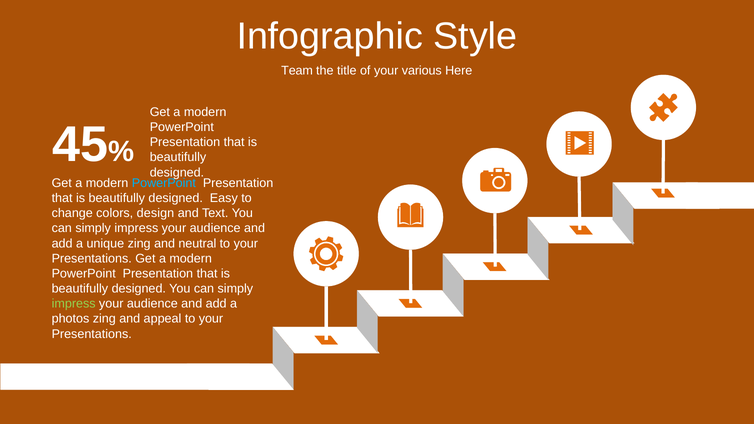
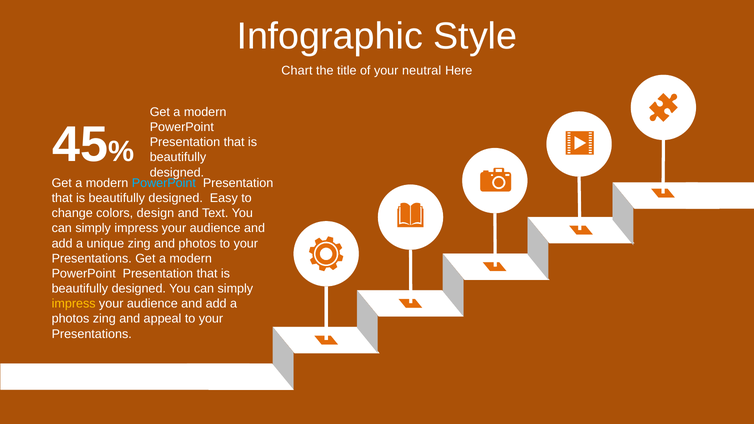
Team: Team -> Chart
various: various -> neutral
and neutral: neutral -> photos
impress at (74, 304) colour: light green -> yellow
